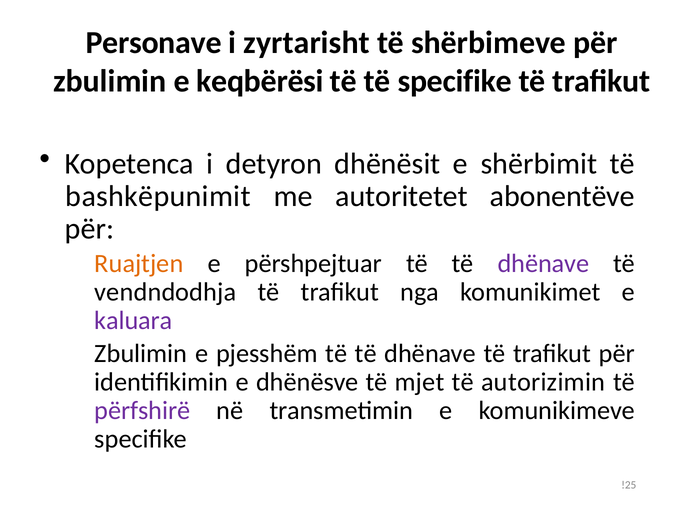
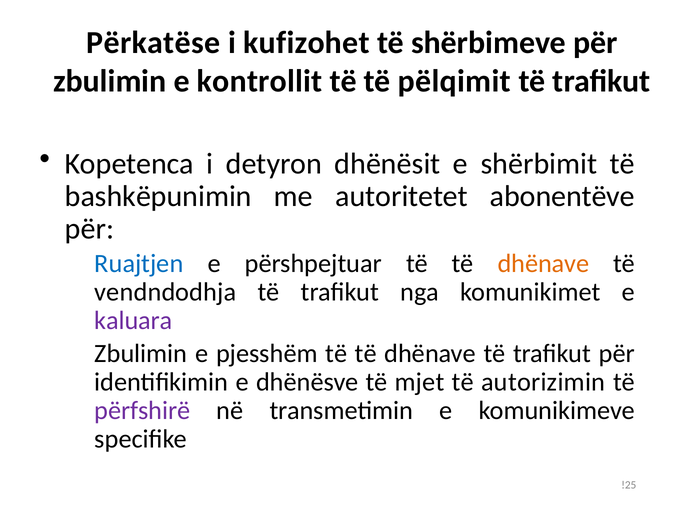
Personave: Personave -> Përkatëse
zyrtarisht: zyrtarisht -> kufizohet
keqbërësi: keqbërësi -> kontrollit
të specifike: specifike -> pëlqimit
bashkëpunimit: bashkëpunimit -> bashkëpunimin
Ruajtjen colour: orange -> blue
dhënave at (543, 263) colour: purple -> orange
